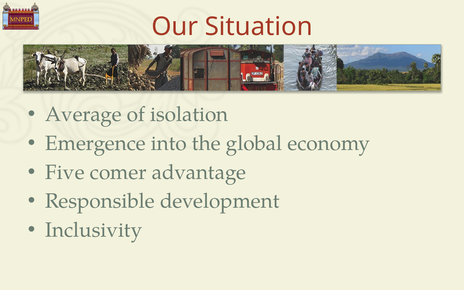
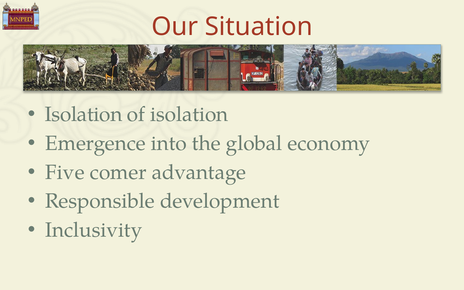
Average at (84, 115): Average -> Isolation
